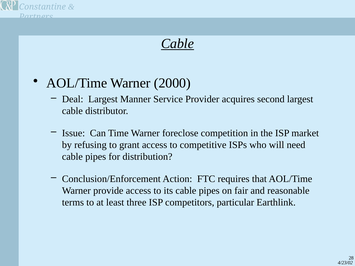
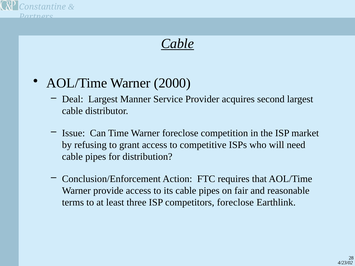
competitors particular: particular -> foreclose
